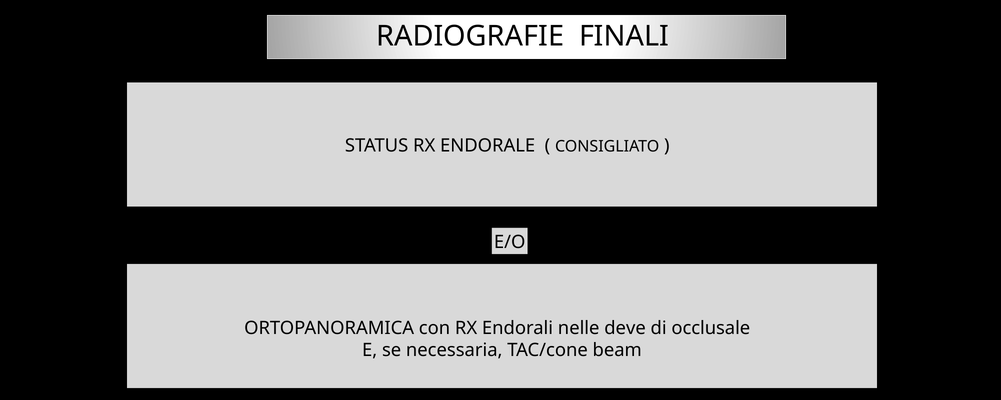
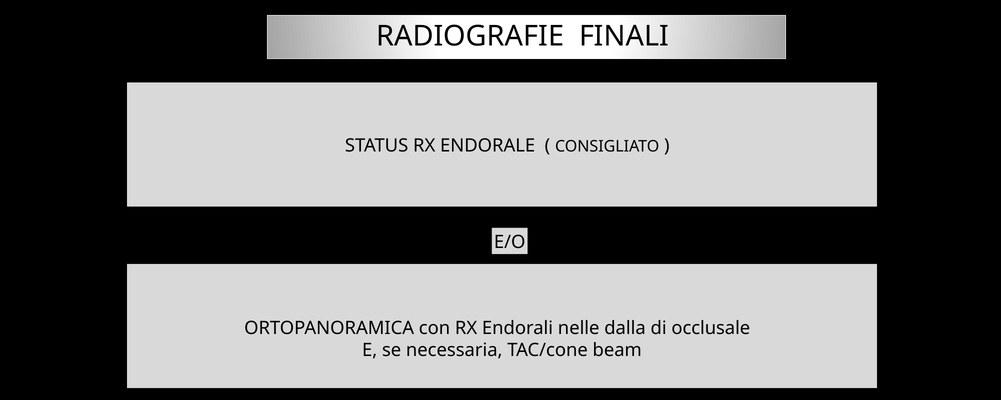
deve: deve -> dalla
